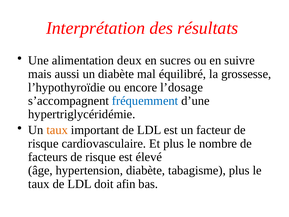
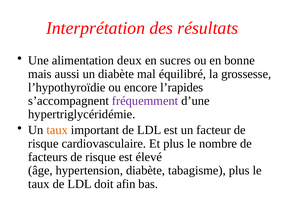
suivre: suivre -> bonne
l’dosage: l’dosage -> l’rapides
fréquemment colour: blue -> purple
